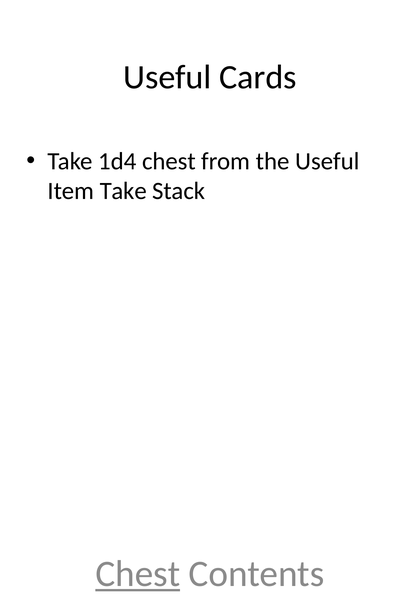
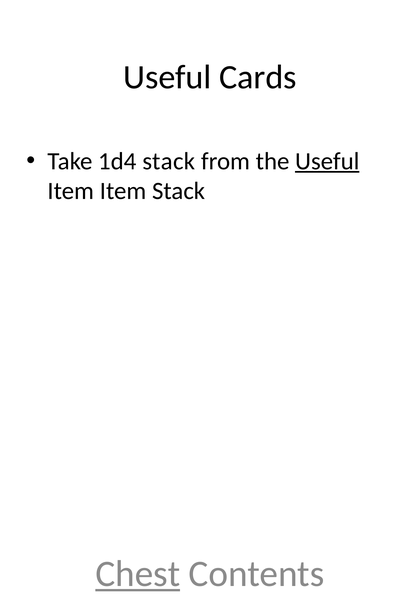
1d4 chest: chest -> stack
Useful at (327, 161) underline: none -> present
Item Take: Take -> Item
